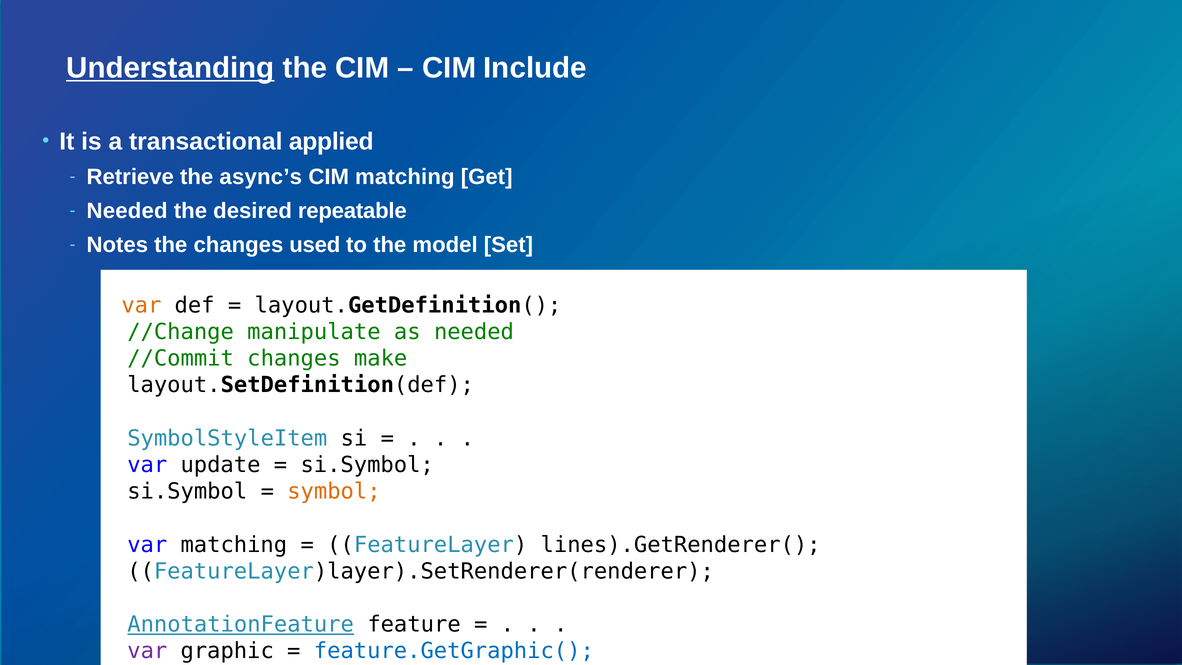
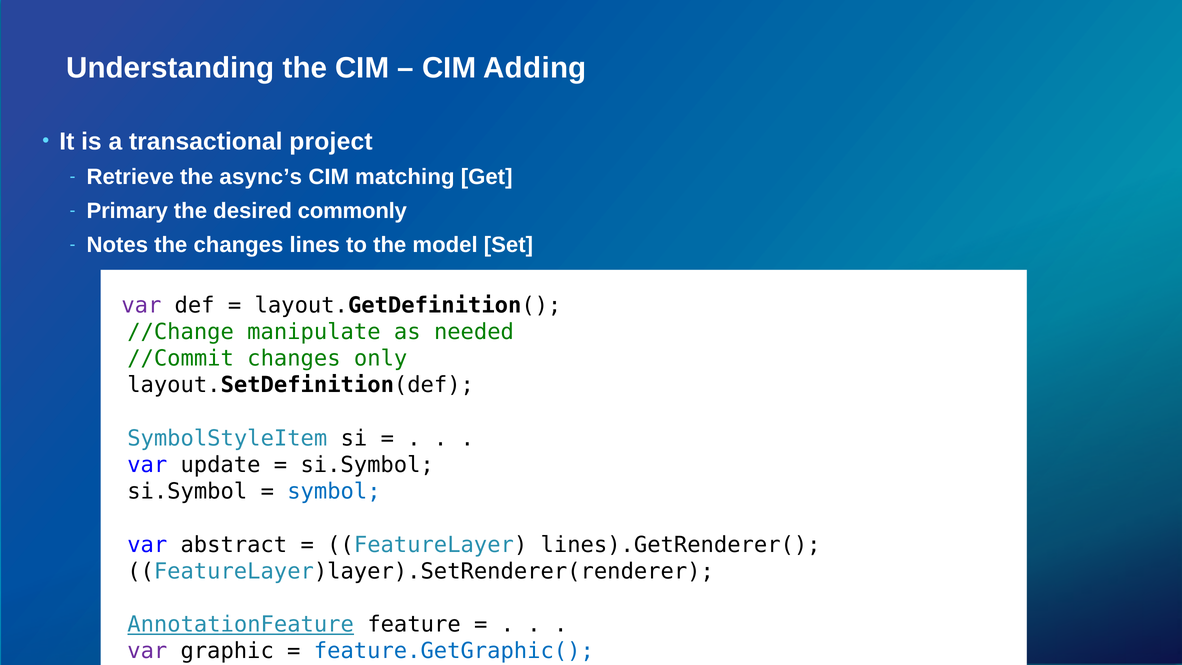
Understanding underline: present -> none
Include: Include -> Adding
applied: applied -> project
Needed at (127, 211): Needed -> Primary
repeatable: repeatable -> commonly
used: used -> lines
var at (141, 305) colour: orange -> purple
make: make -> only
symbol colour: orange -> blue
var matching: matching -> abstract
